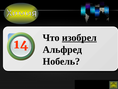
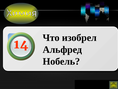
изобрел underline: present -> none
